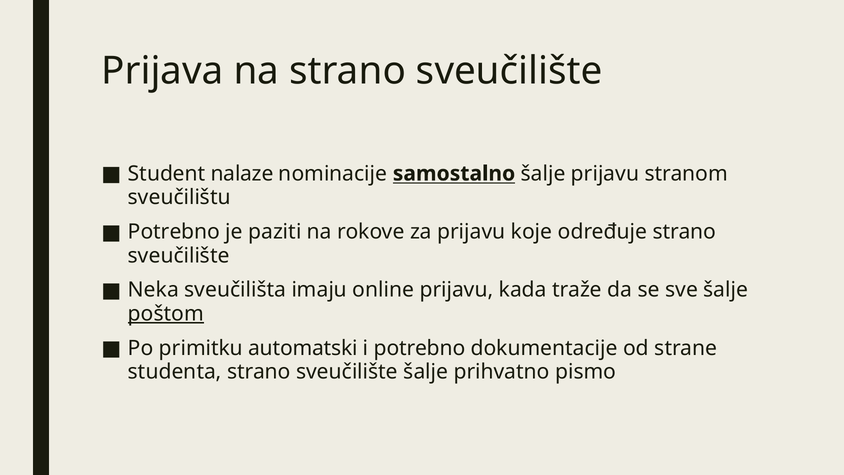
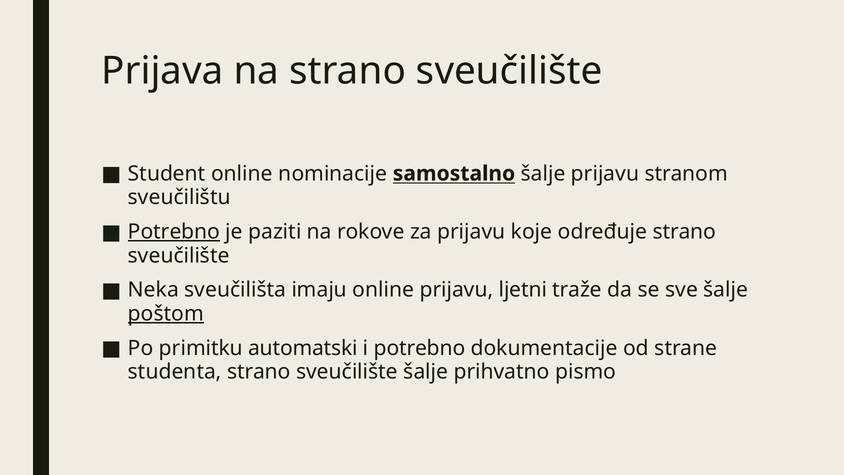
Student nalaze: nalaze -> online
Potrebno at (174, 232) underline: none -> present
kada: kada -> ljetni
